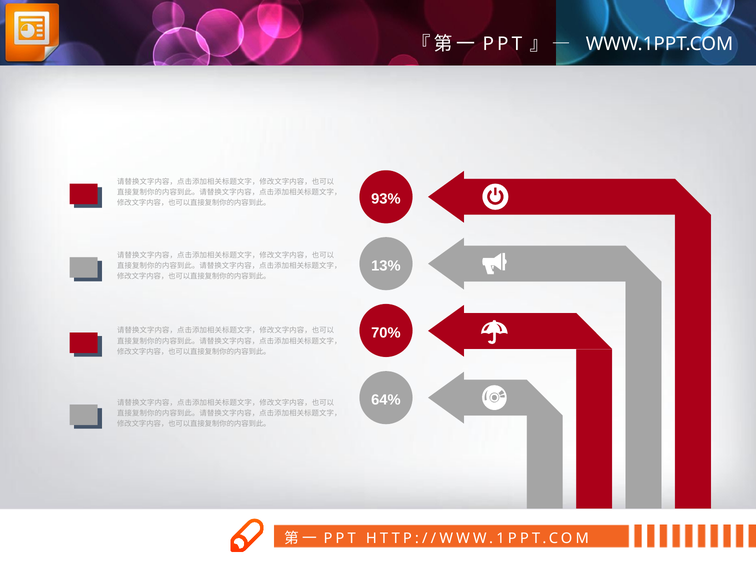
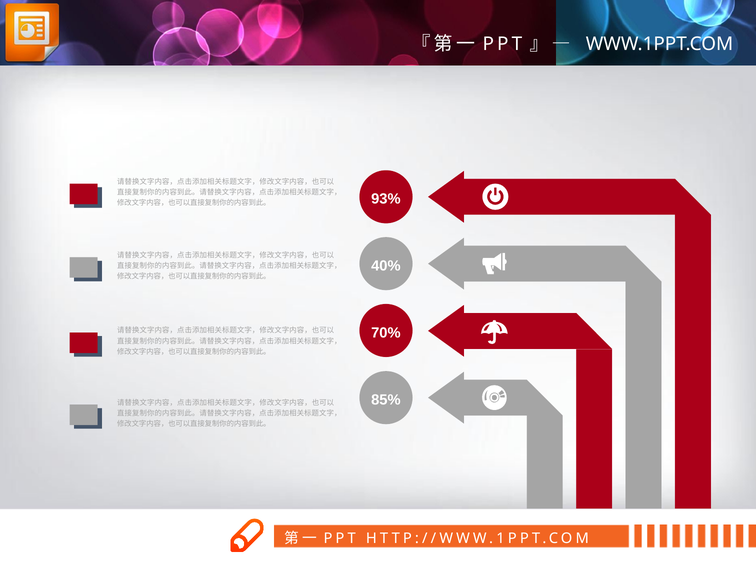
13%: 13% -> 40%
64%: 64% -> 85%
